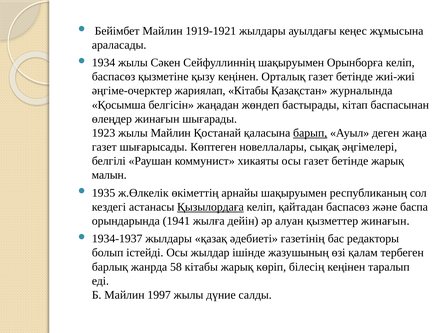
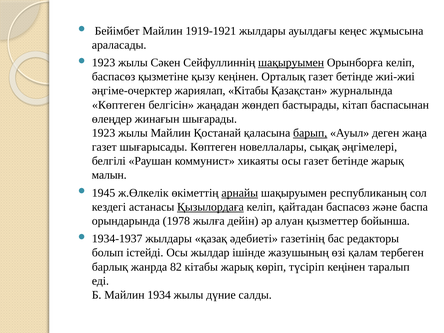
1934 at (104, 63): 1934 -> 1923
шақыруымен at (291, 63) underline: none -> present
Қосымша at (119, 105): Қосымша -> Көптеген
1935: 1935 -> 1945
арнайы underline: none -> present
1941: 1941 -> 1978
қызметтер жинағын: жинағын -> бойынша
58: 58 -> 82
білесің: білесің -> түсіріп
1997: 1997 -> 1934
